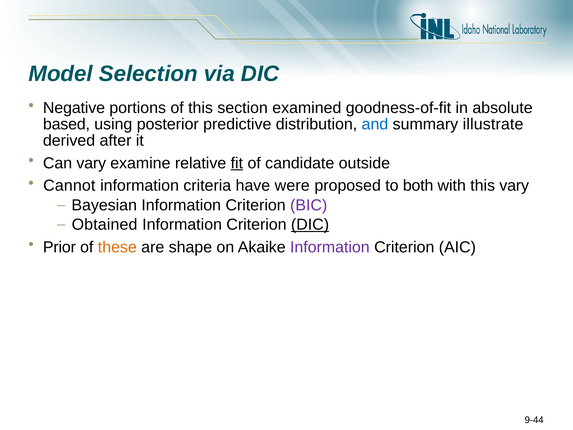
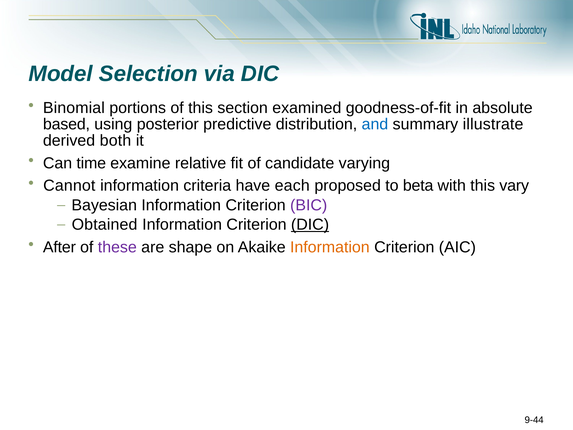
Negative: Negative -> Binomial
after: after -> both
Can vary: vary -> time
fit underline: present -> none
outside: outside -> varying
were: were -> each
both: both -> beta
Prior: Prior -> After
these colour: orange -> purple
Information at (330, 247) colour: purple -> orange
